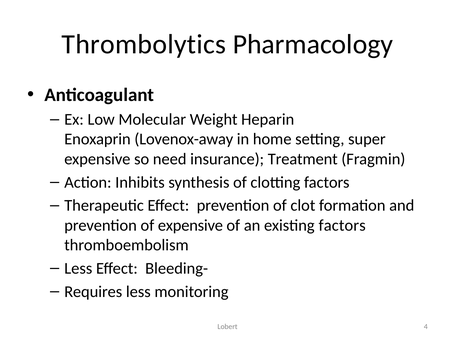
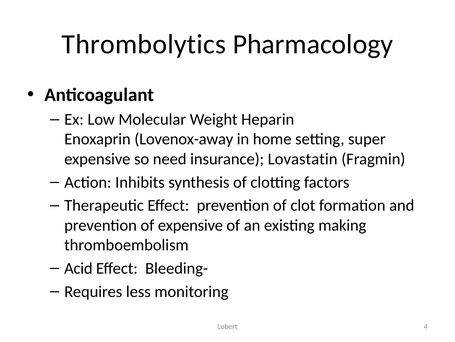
Treatment: Treatment -> Lovastatin
existing factors: factors -> making
Less at (78, 268): Less -> Acid
